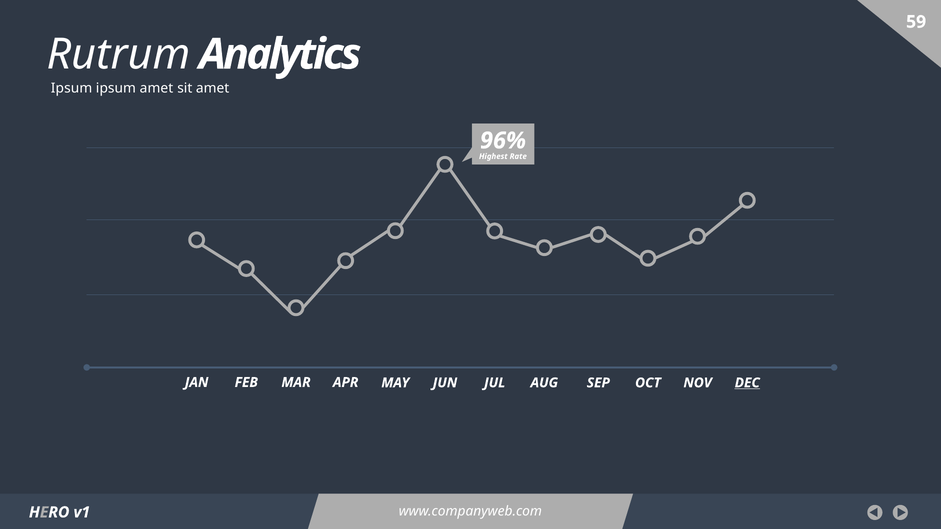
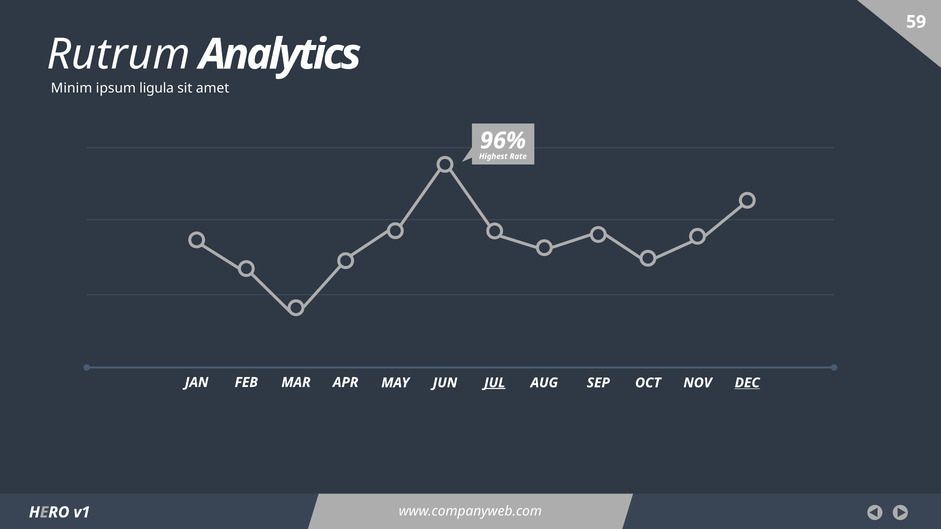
Ipsum at (72, 88): Ipsum -> Minim
ipsum amet: amet -> ligula
JUL underline: none -> present
